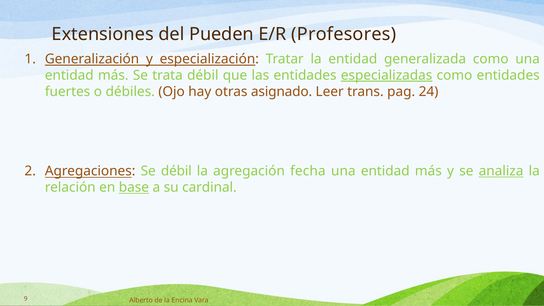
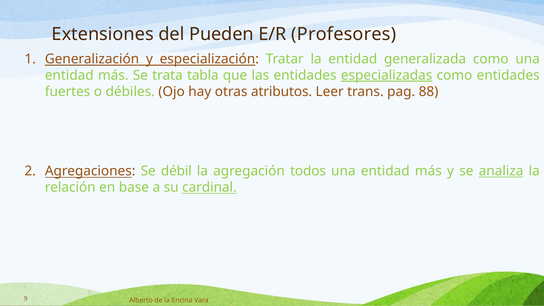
trata débil: débil -> tabla
asignado: asignado -> atributos
24: 24 -> 88
fecha: fecha -> todos
base underline: present -> none
cardinal underline: none -> present
